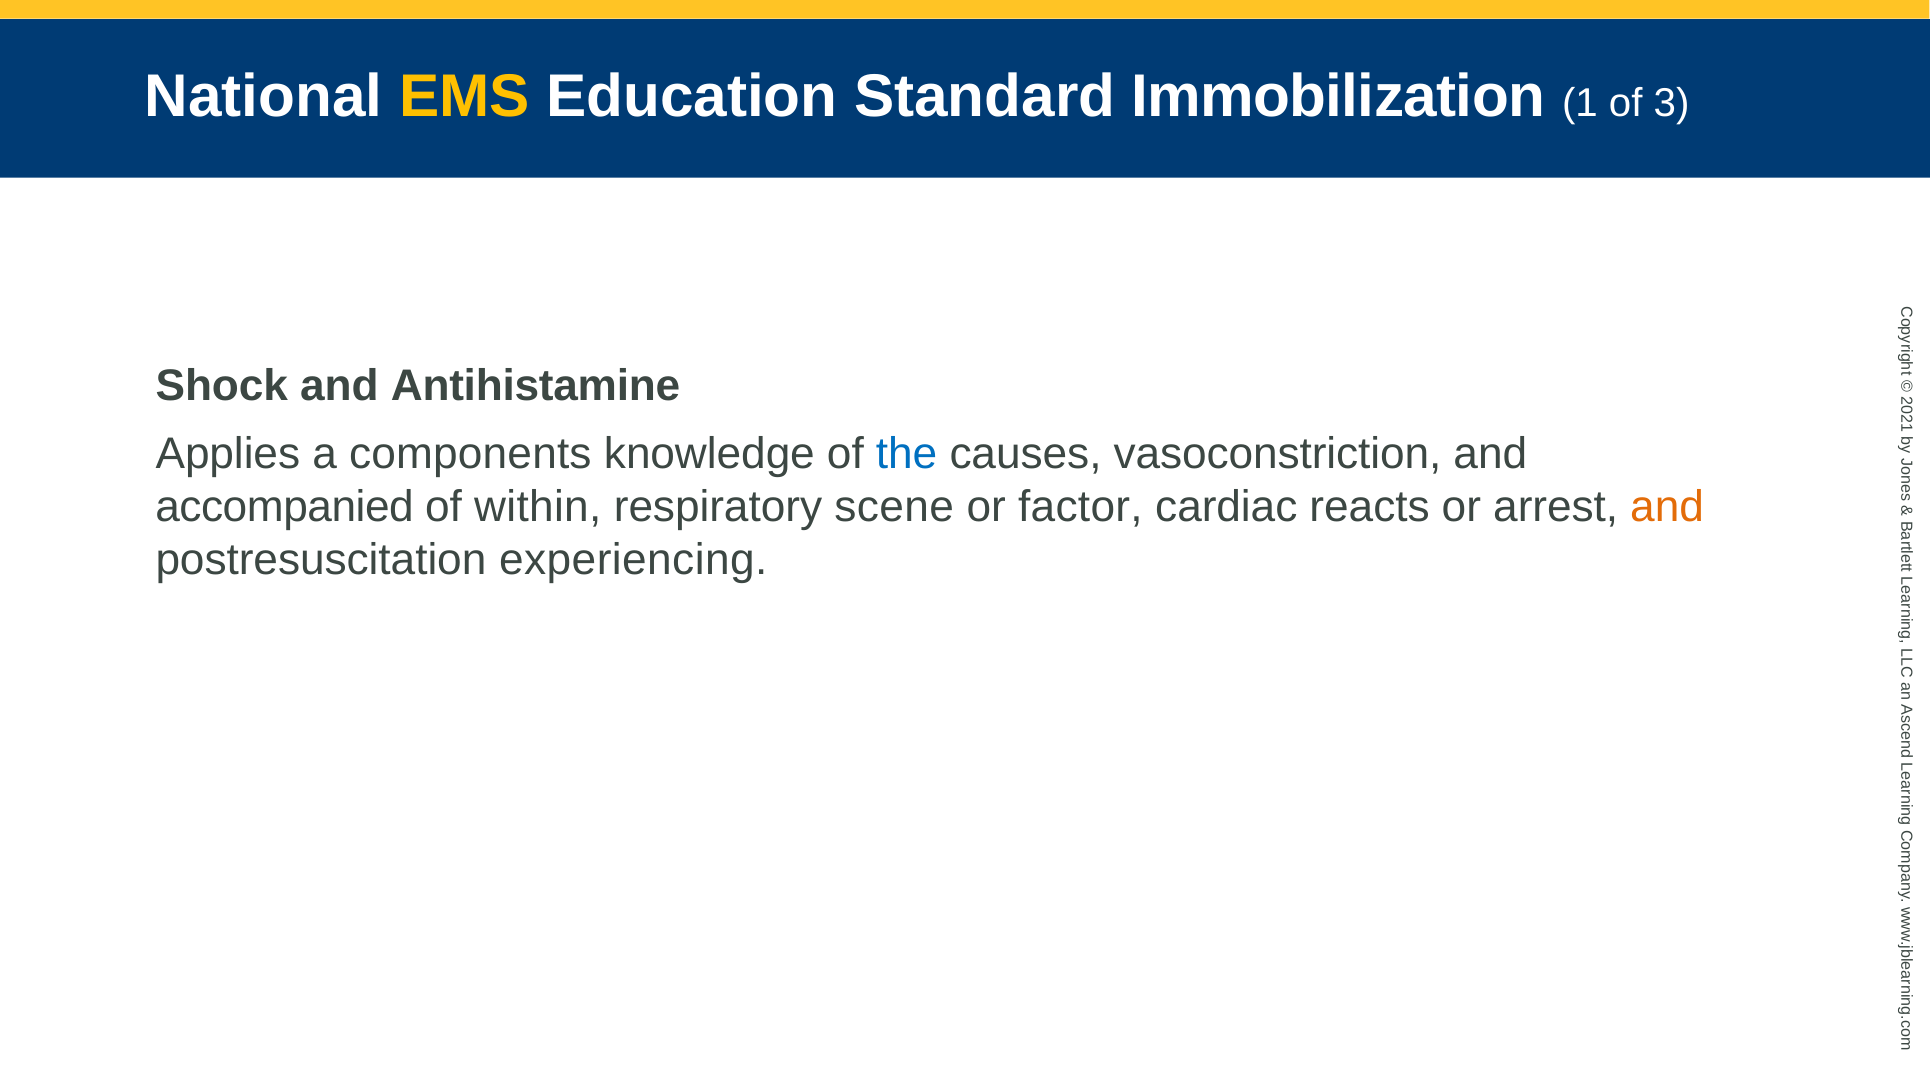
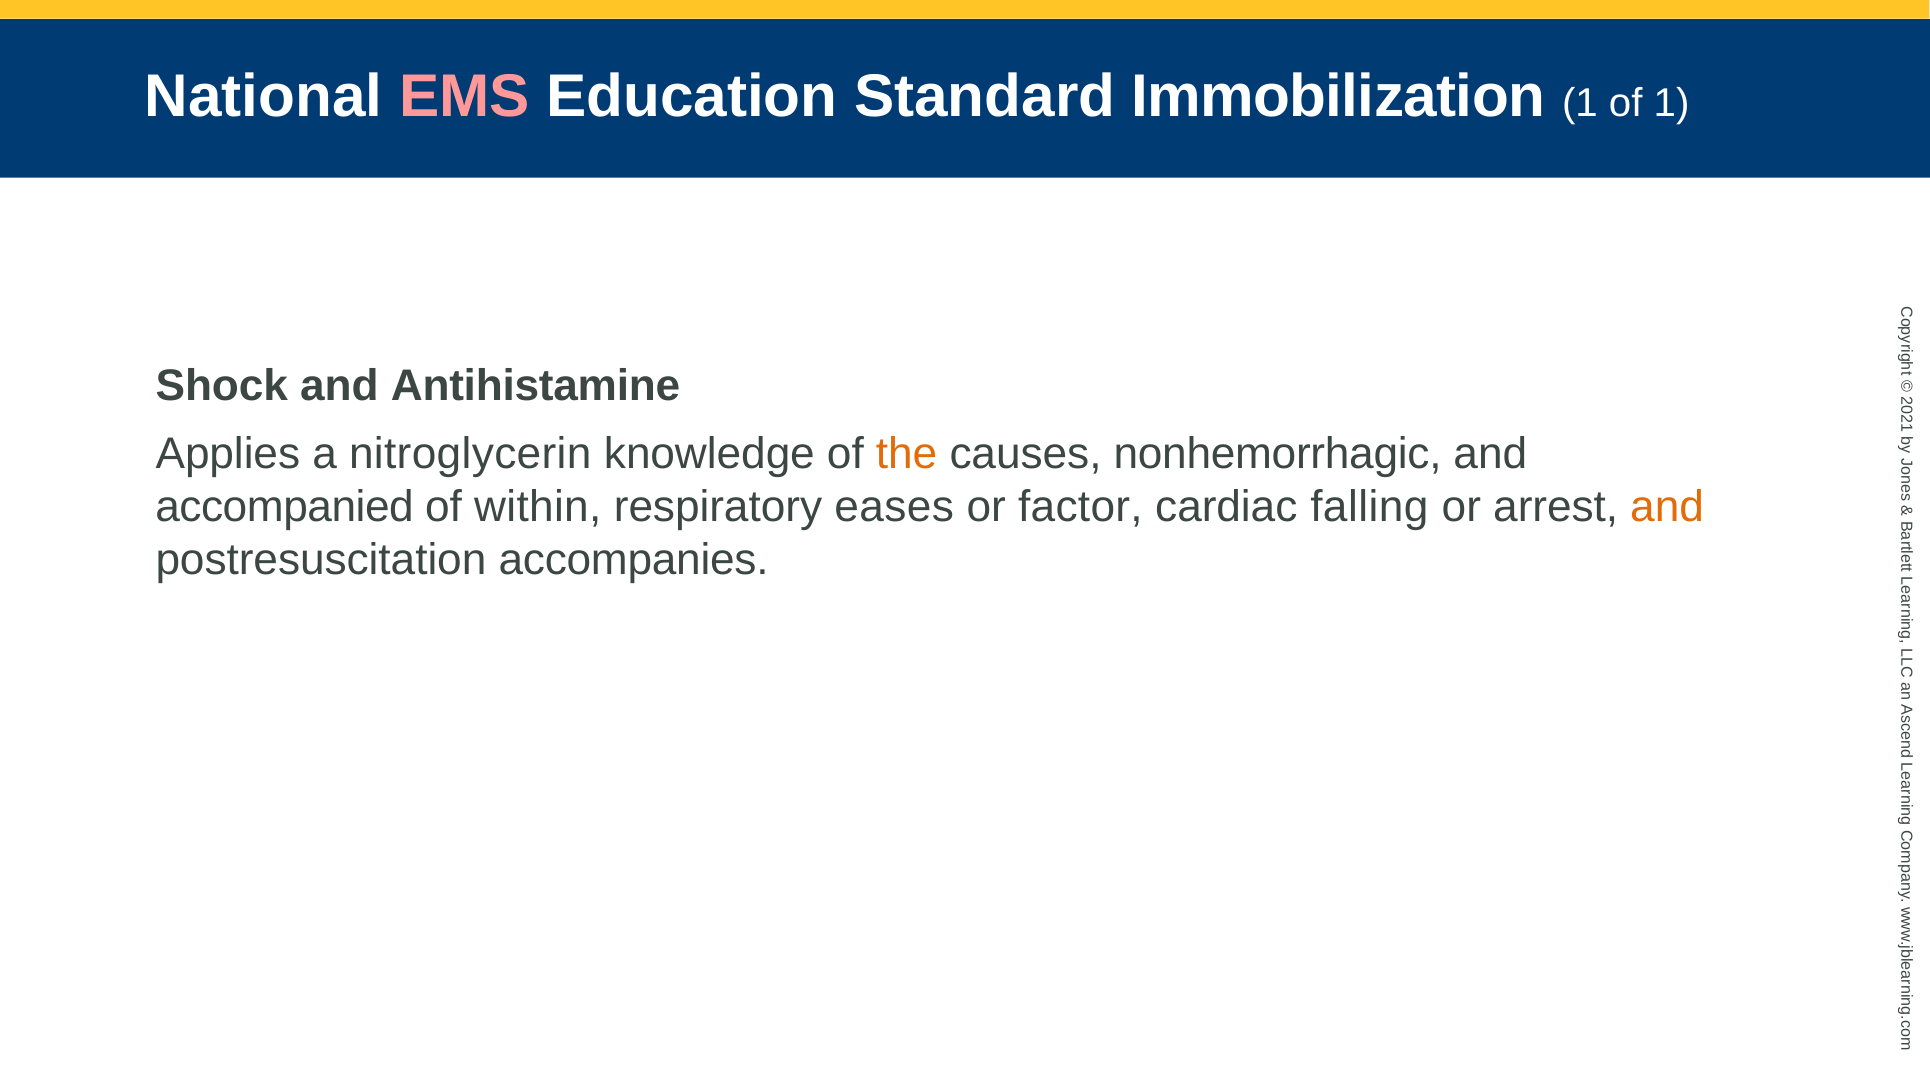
EMS colour: yellow -> pink
of 3: 3 -> 1
components: components -> nitroglycerin
the colour: blue -> orange
vasoconstriction: vasoconstriction -> nonhemorrhagic
scene: scene -> eases
reacts: reacts -> falling
experiencing: experiencing -> accompanies
